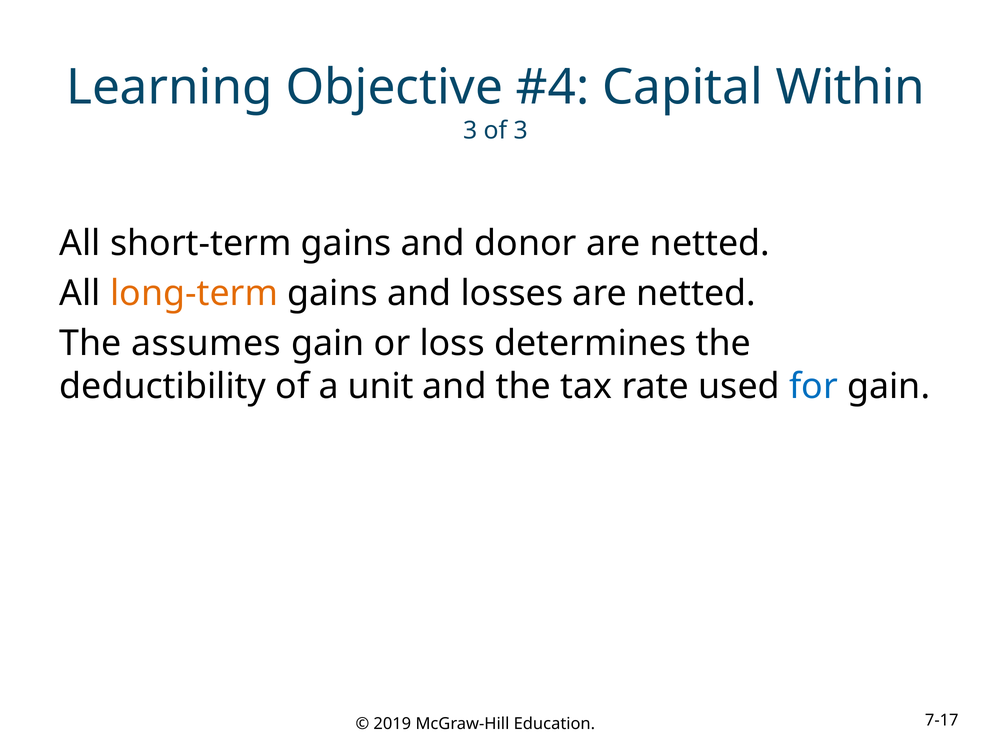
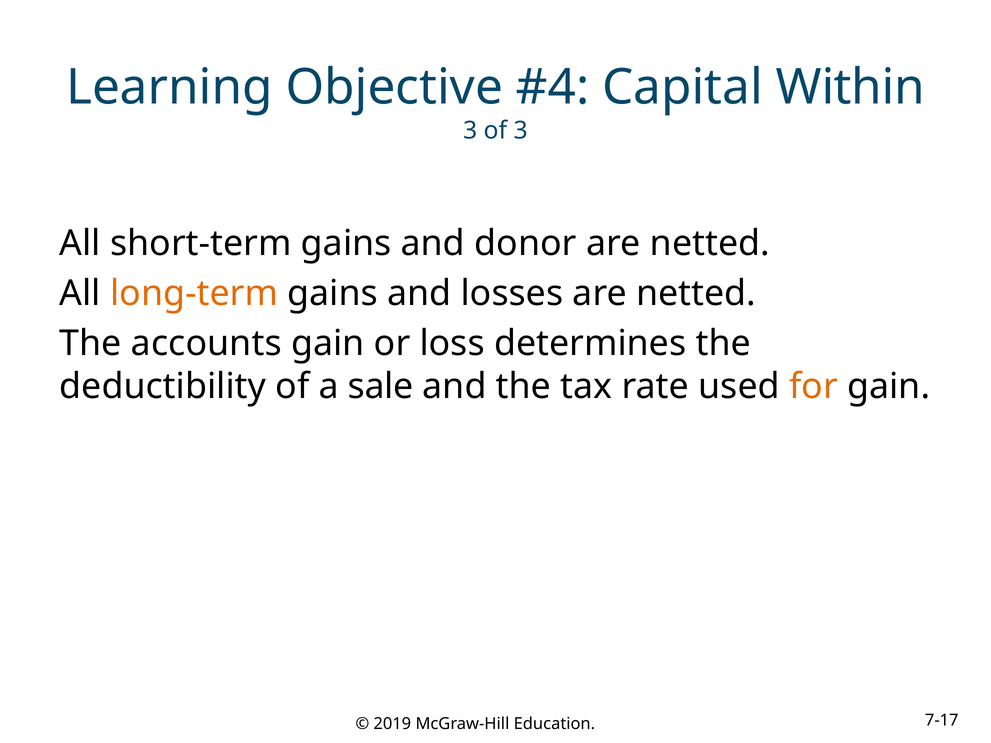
assumes: assumes -> accounts
unit: unit -> sale
for colour: blue -> orange
